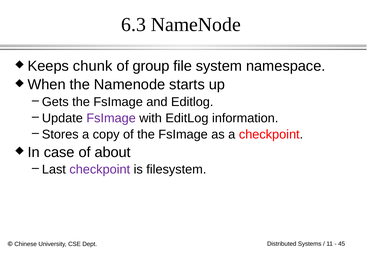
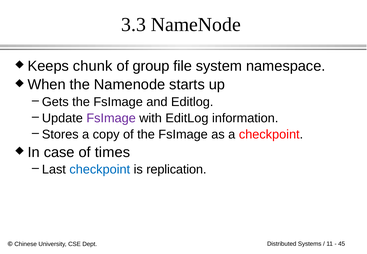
6.3: 6.3 -> 3.3
about: about -> times
checkpoint at (100, 170) colour: purple -> blue
filesystem: filesystem -> replication
